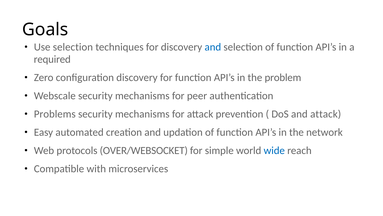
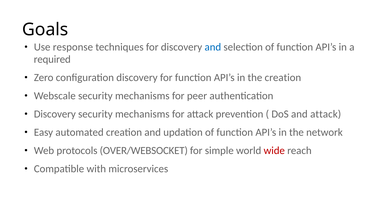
Use selection: selection -> response
the problem: problem -> creation
Problems at (55, 114): Problems -> Discovery
wide colour: blue -> red
